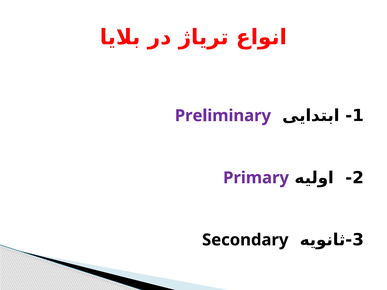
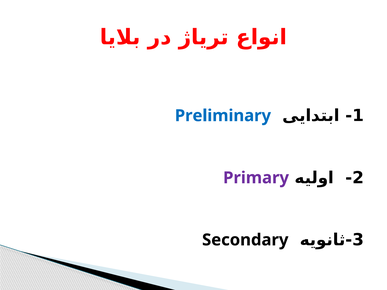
Preliminary colour: purple -> blue
